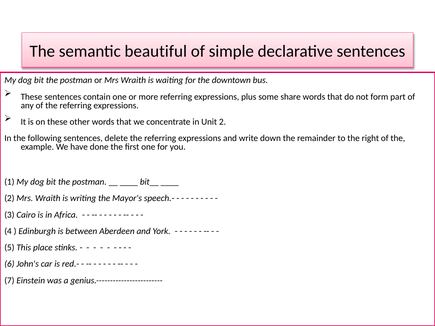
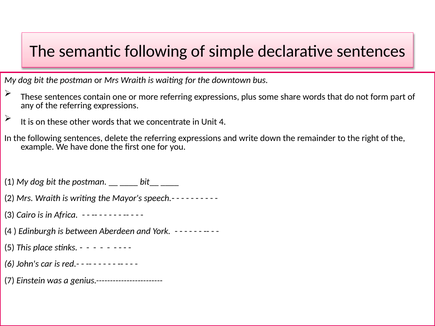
semantic beautiful: beautiful -> following
Unit 2: 2 -> 4
